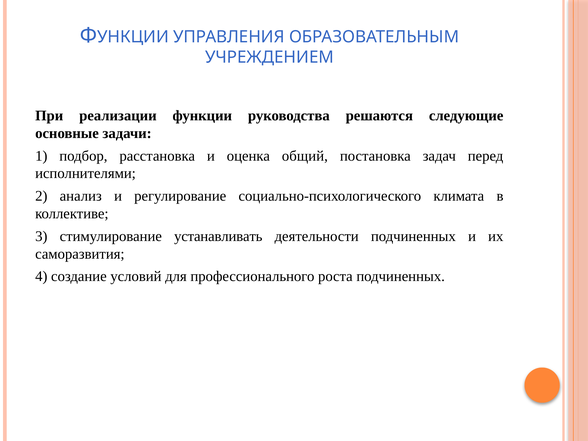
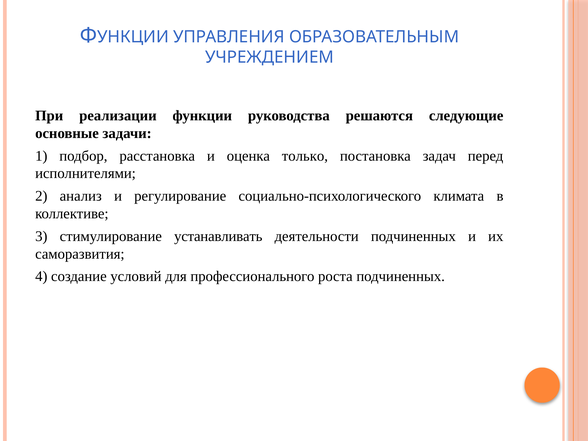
общий: общий -> только
